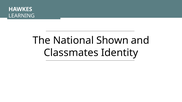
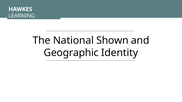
Classmates: Classmates -> Geographic
